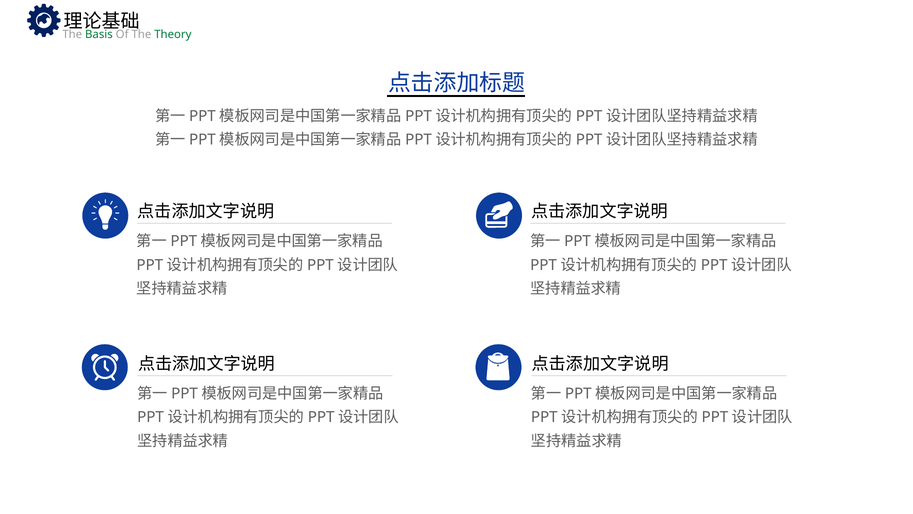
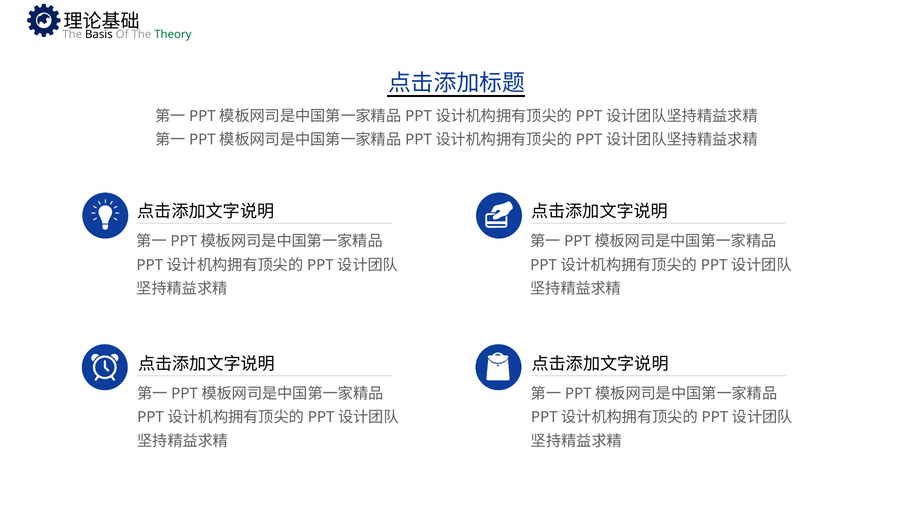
Basis colour: green -> black
